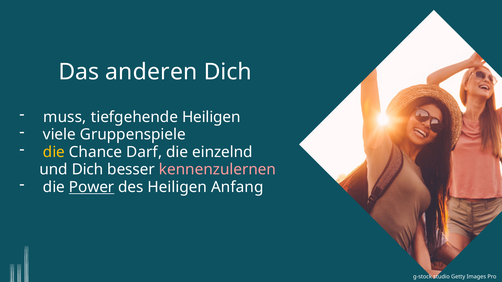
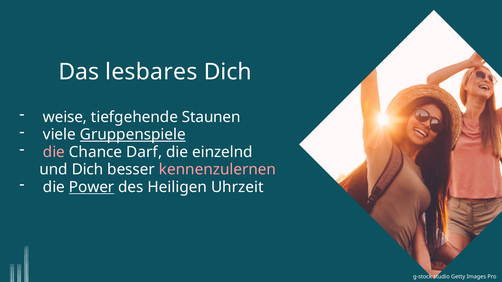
anderen: anderen -> lesbares
muss: muss -> weise
tiefgehende Heiligen: Heiligen -> Staunen
Gruppenspiele underline: none -> present
die at (54, 152) colour: yellow -> pink
Anfang: Anfang -> Uhrzeit
